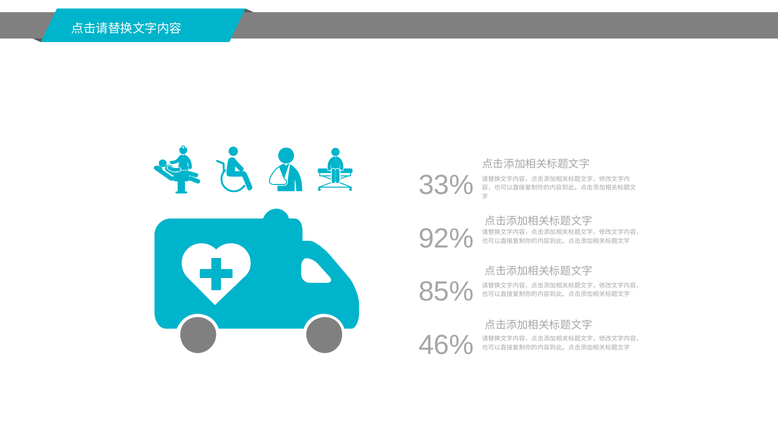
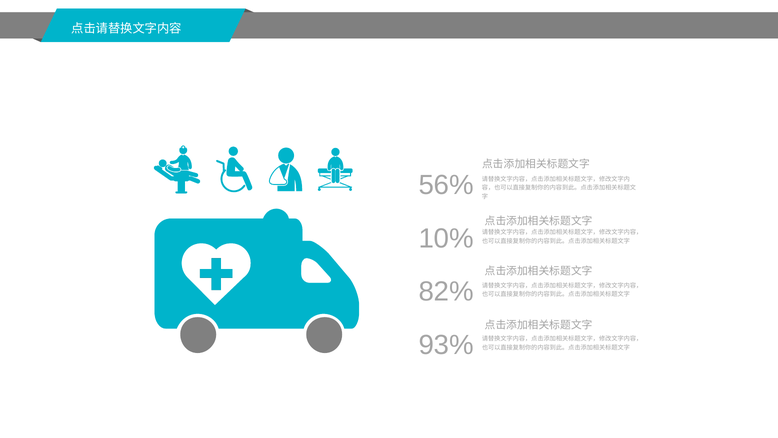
33%: 33% -> 56%
92%: 92% -> 10%
85%: 85% -> 82%
46%: 46% -> 93%
